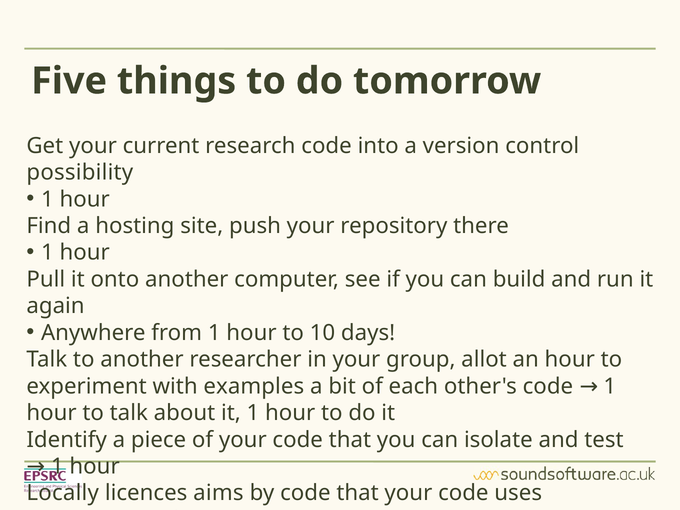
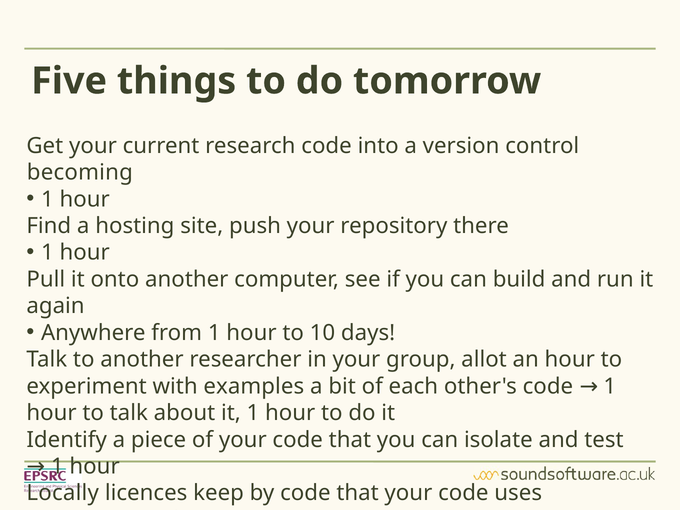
possibility: possibility -> becoming
aims: aims -> keep
